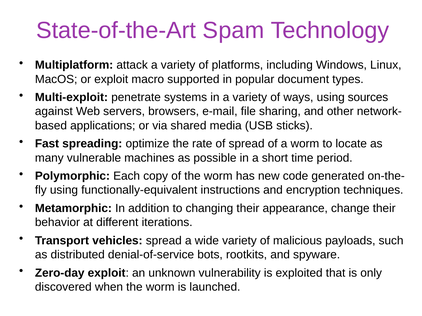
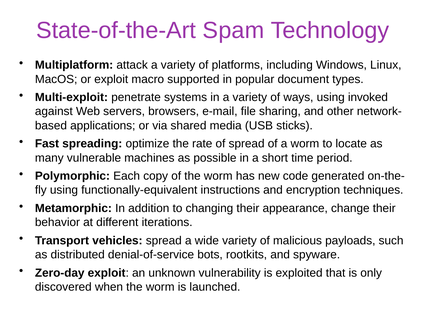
sources: sources -> invoked
